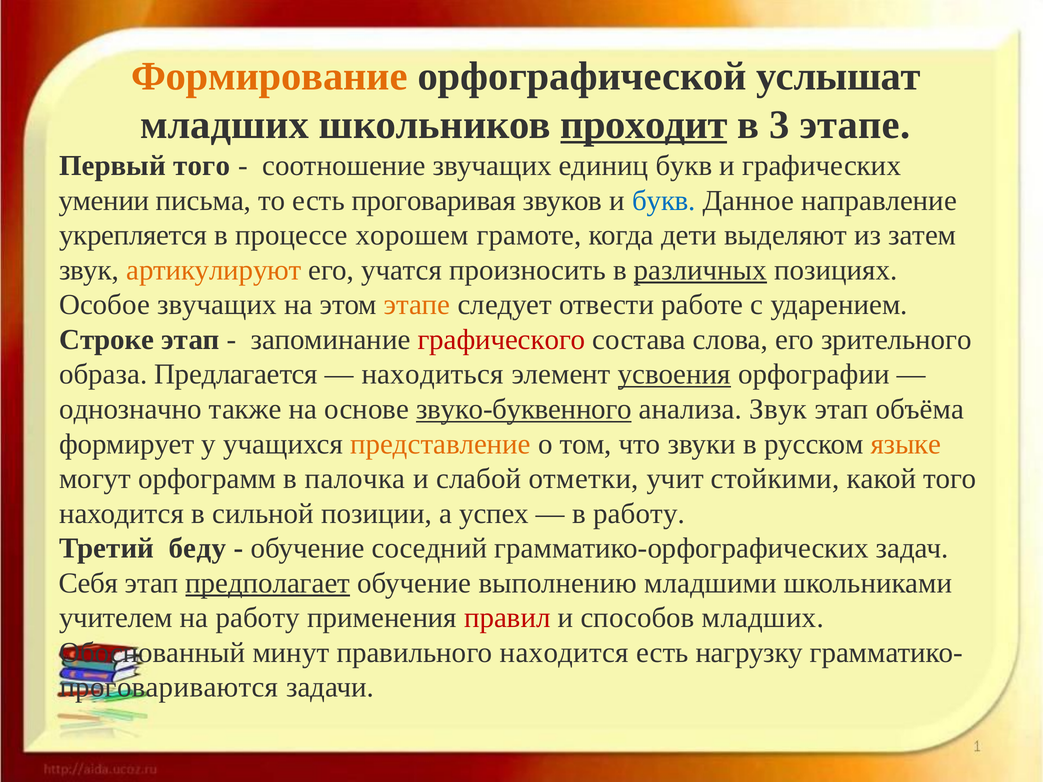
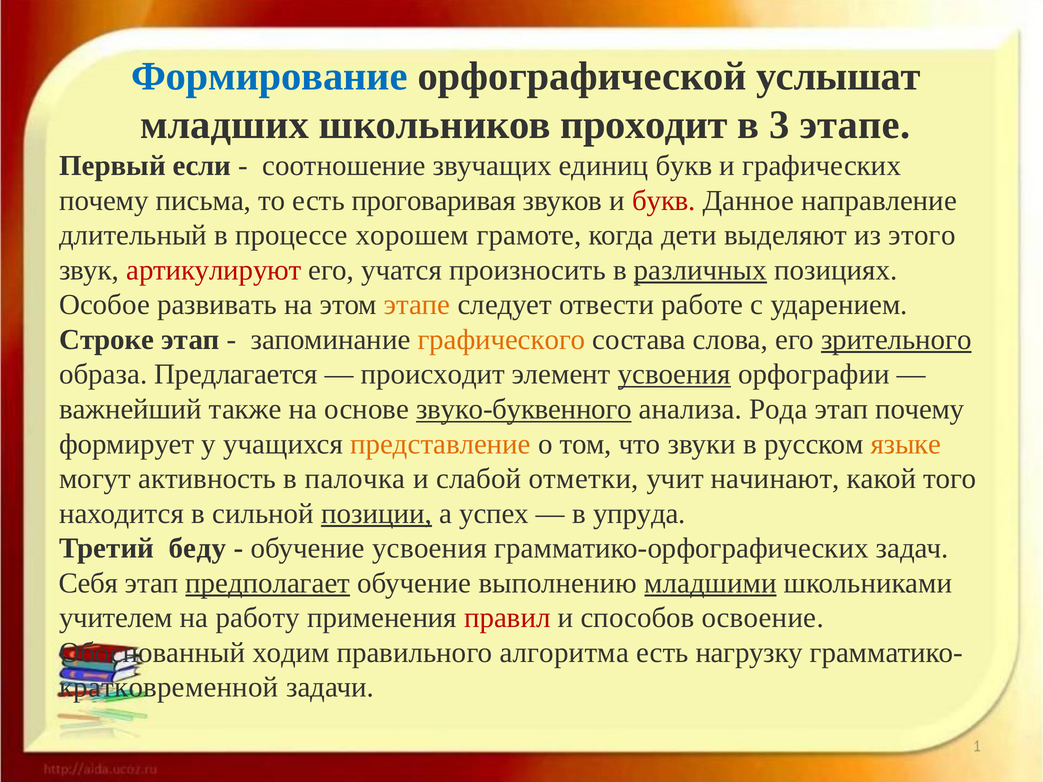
Формирование colour: orange -> blue
проходит underline: present -> none
Первый того: того -> если
умении at (104, 201): умении -> почему
букв at (664, 201) colour: blue -> red
укрепляется: укрепляется -> длительный
затем: затем -> этого
артикулируют colour: orange -> red
Особое звучащих: звучащих -> развивать
графического colour: red -> orange
зрительного underline: none -> present
находиться: находиться -> происходит
однозначно: однозначно -> важнейший
анализа Звук: Звук -> Рода
этап объёма: объёма -> почему
орфограмм: орфограмм -> активность
стойкими: стойкими -> начинают
позиции underline: none -> present
в работу: работу -> упруда
обучение соседний: соседний -> усвоения
младшими underline: none -> present
способов младших: младших -> освоение
минут: минут -> ходим
правильного находится: находится -> алгоритма
проговариваются: проговариваются -> кратковременной
